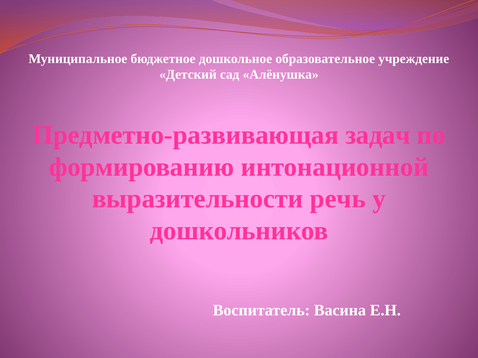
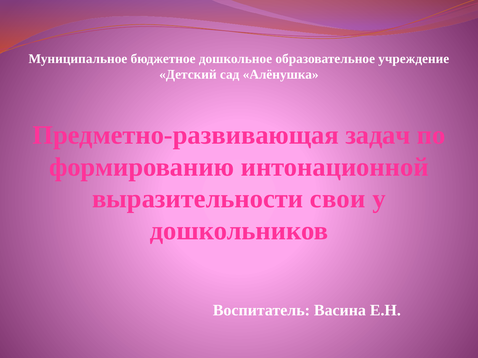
речь: речь -> свои
